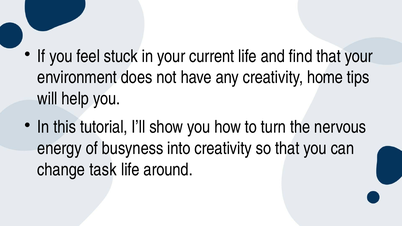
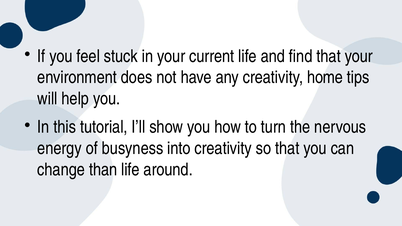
task: task -> than
